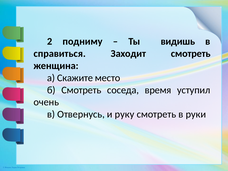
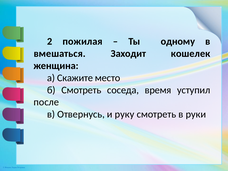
подниму: подниму -> пожилая
видишь: видишь -> одному
справиться: справиться -> вмешаться
Заходит смотреть: смотреть -> кошелек
очень: очень -> после
